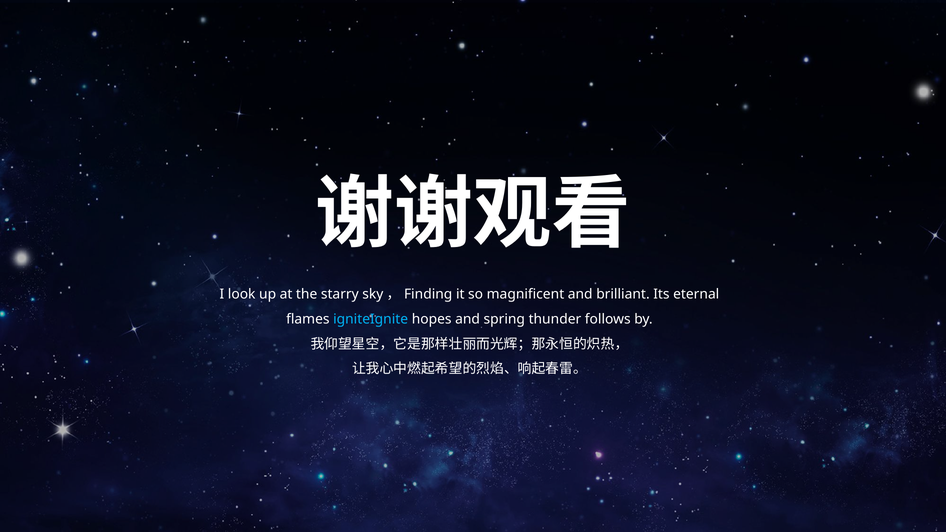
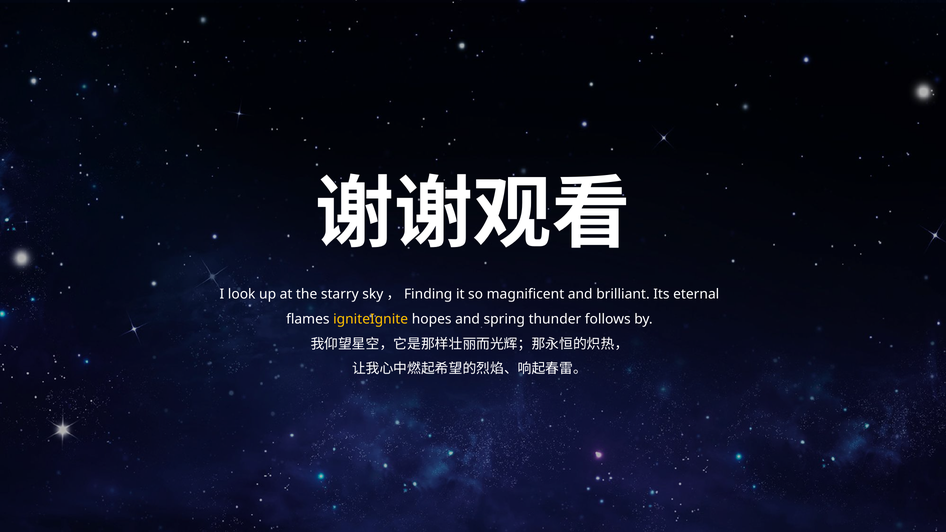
igniteIgnite colour: light blue -> yellow
